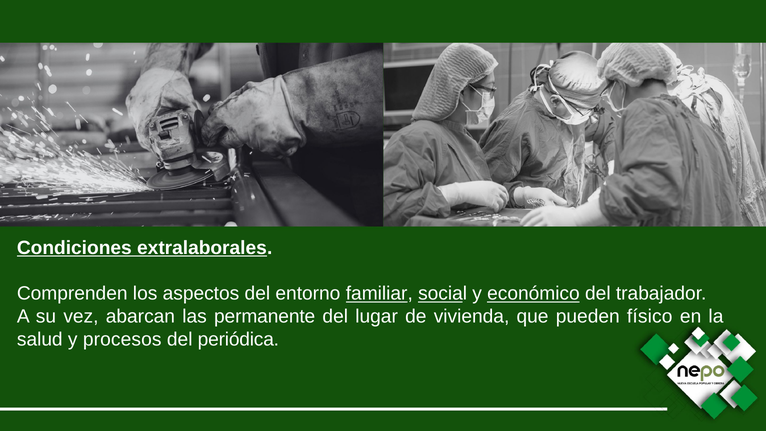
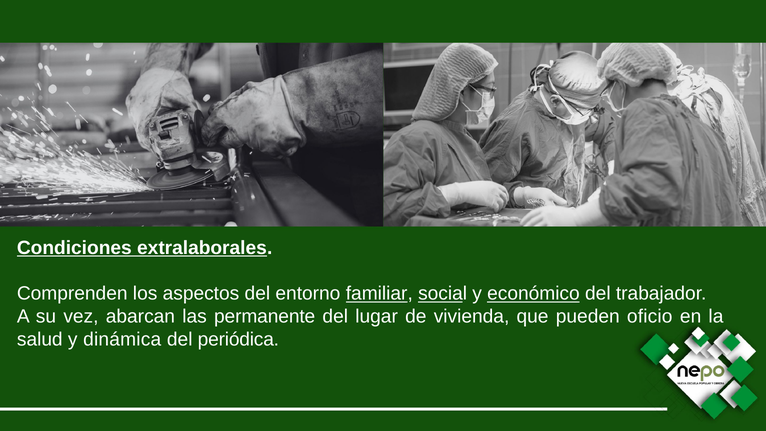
físico: físico -> oficio
procesos: procesos -> dinámica
